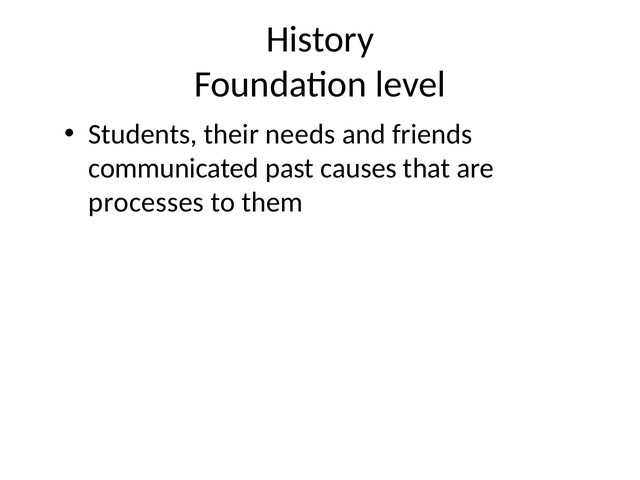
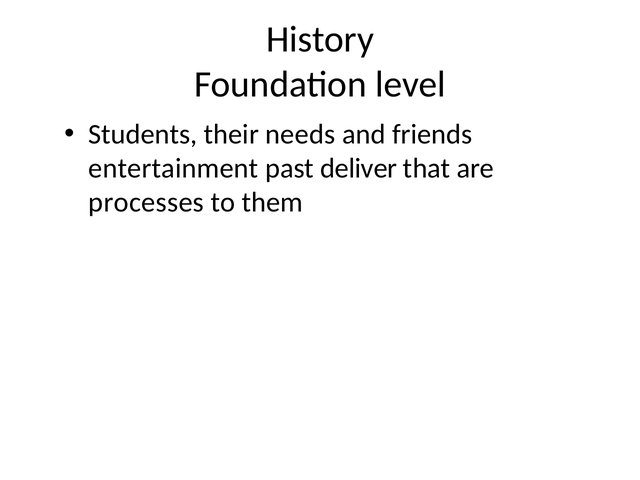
communicated: communicated -> entertainment
causes: causes -> deliver
